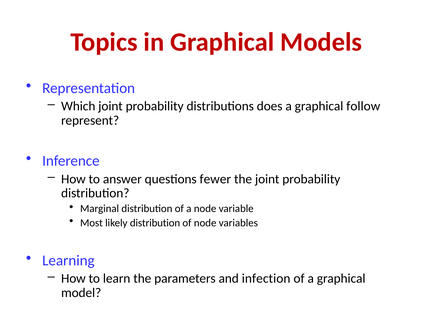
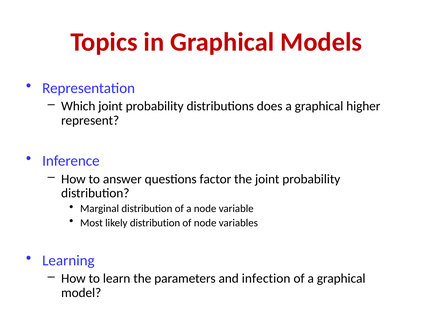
follow: follow -> higher
fewer: fewer -> factor
